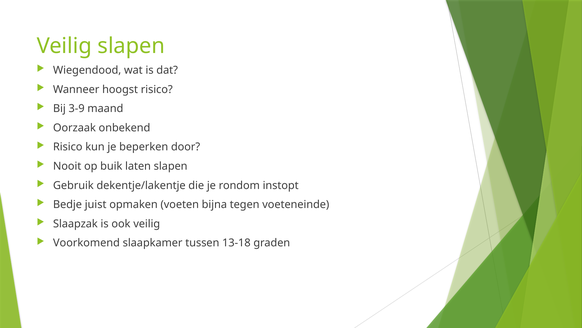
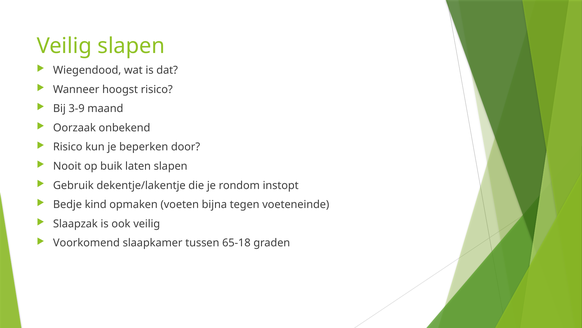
juist: juist -> kind
13-18: 13-18 -> 65-18
